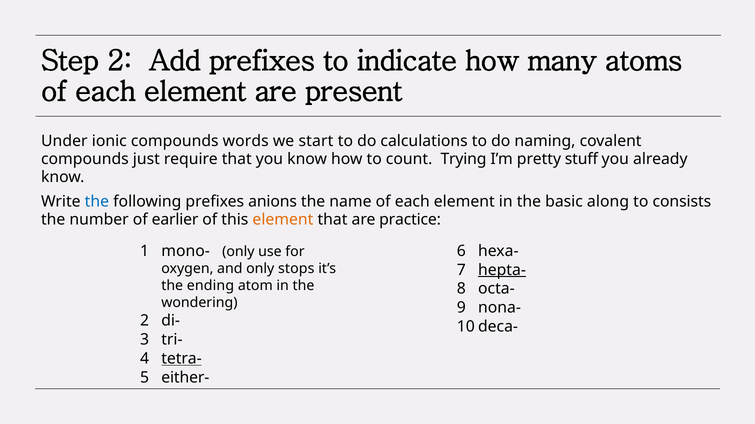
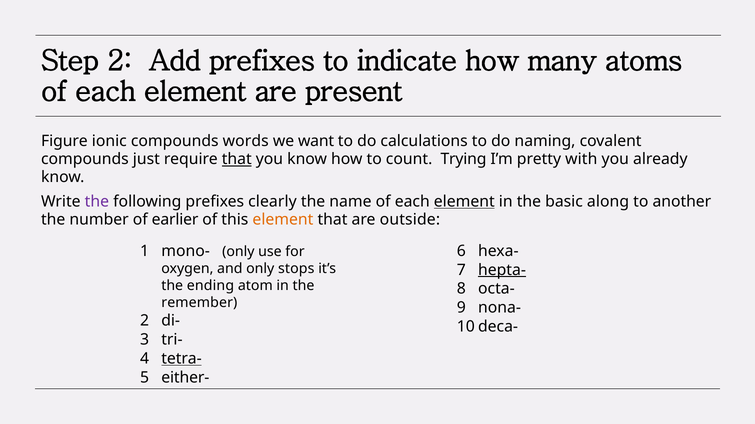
Under: Under -> Figure
start: start -> want
that at (237, 159) underline: none -> present
stuff: stuff -> with
the at (97, 202) colour: blue -> purple
anions: anions -> clearly
element at (464, 202) underline: none -> present
consists: consists -> another
practice: practice -> outside
wondering: wondering -> remember
